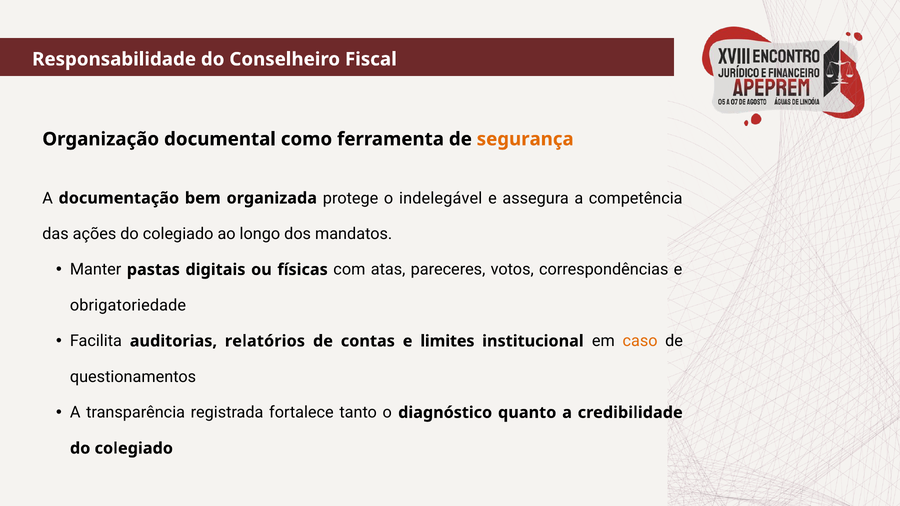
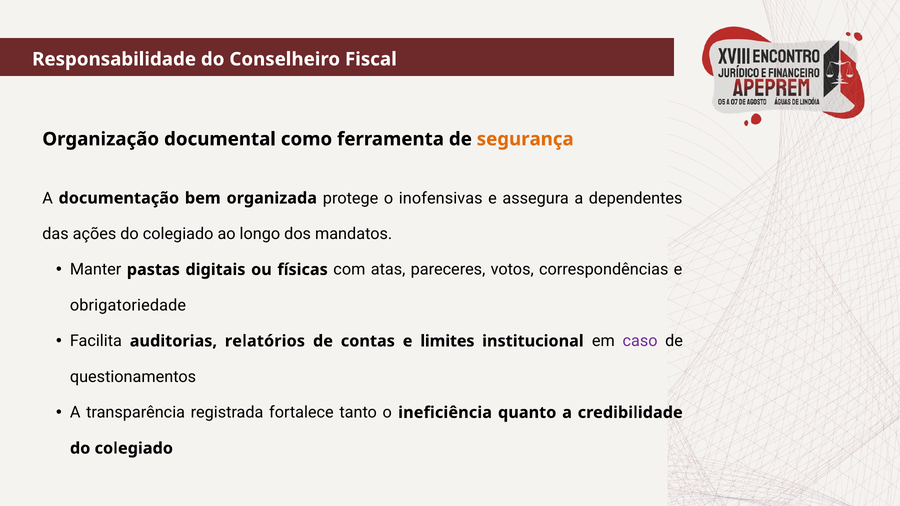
indelegável: indelegável -> inofensivas
competência: competência -> dependentes
caso colour: orange -> purple
diagnóstico: diagnóstico -> ineficiência
